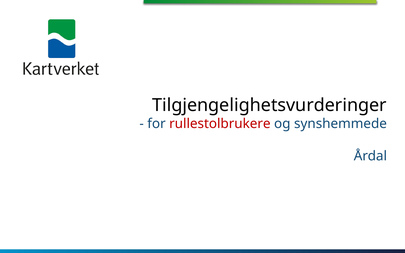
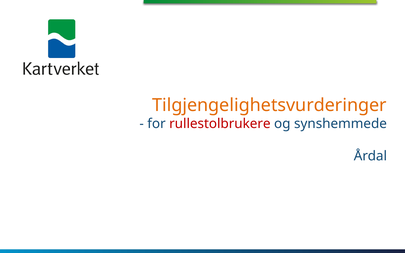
Tilgjengelighetsvurderinger colour: black -> orange
